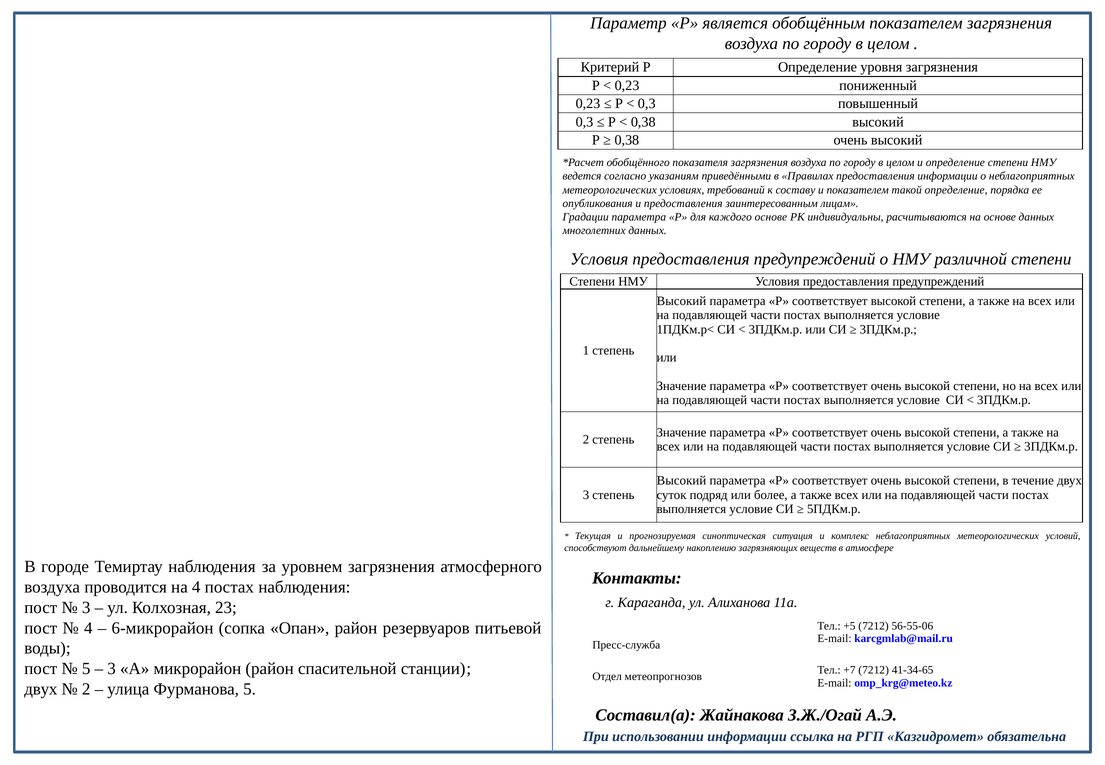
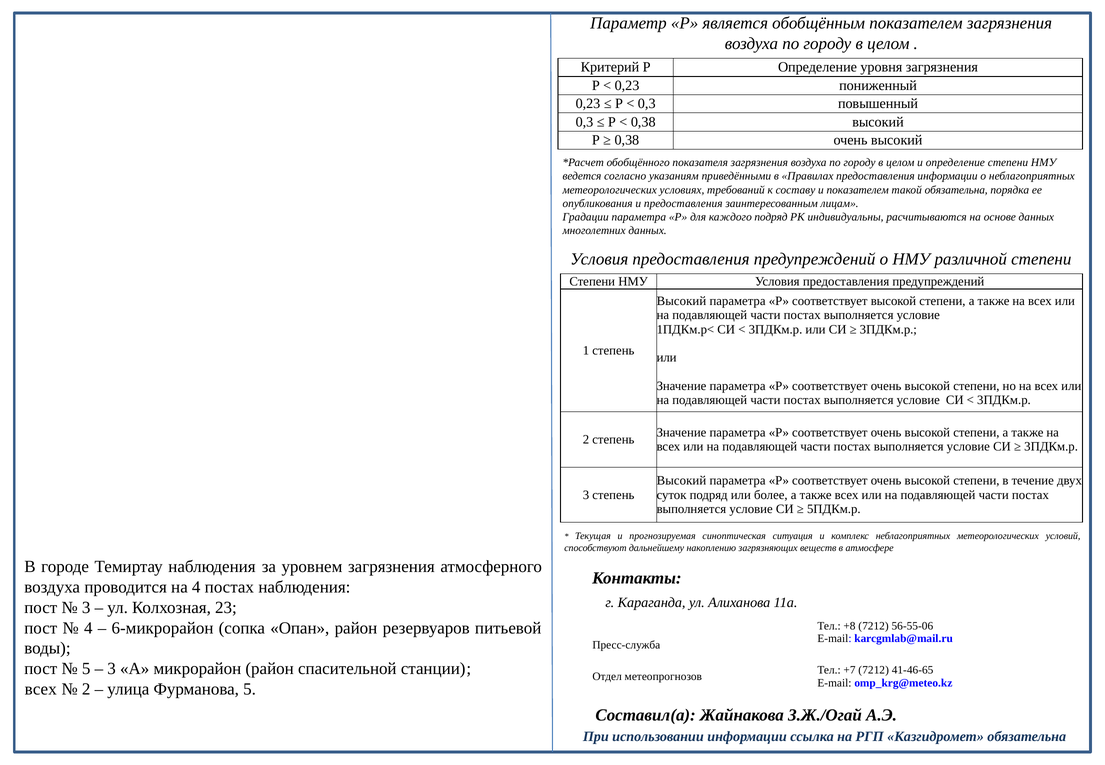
такой определение: определение -> обязательна
каждого основе: основе -> подряд
+5: +5 -> +8
41-34-65: 41-34-65 -> 41-46-65
двух at (41, 689): двух -> всех
